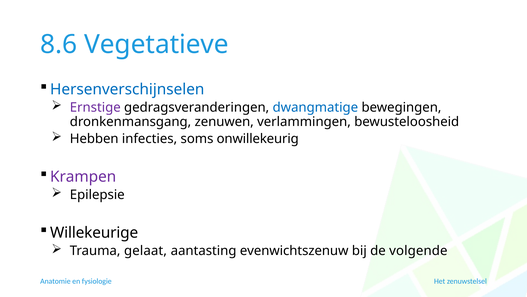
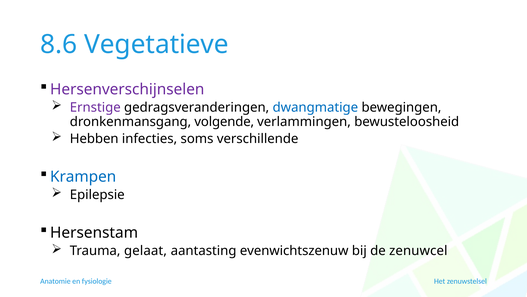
Hersenverschijnselen colour: blue -> purple
zenuwen: zenuwen -> volgende
onwillekeurig: onwillekeurig -> verschillende
Krampen colour: purple -> blue
Willekeurige: Willekeurige -> Hersenstam
volgende: volgende -> zenuwcel
